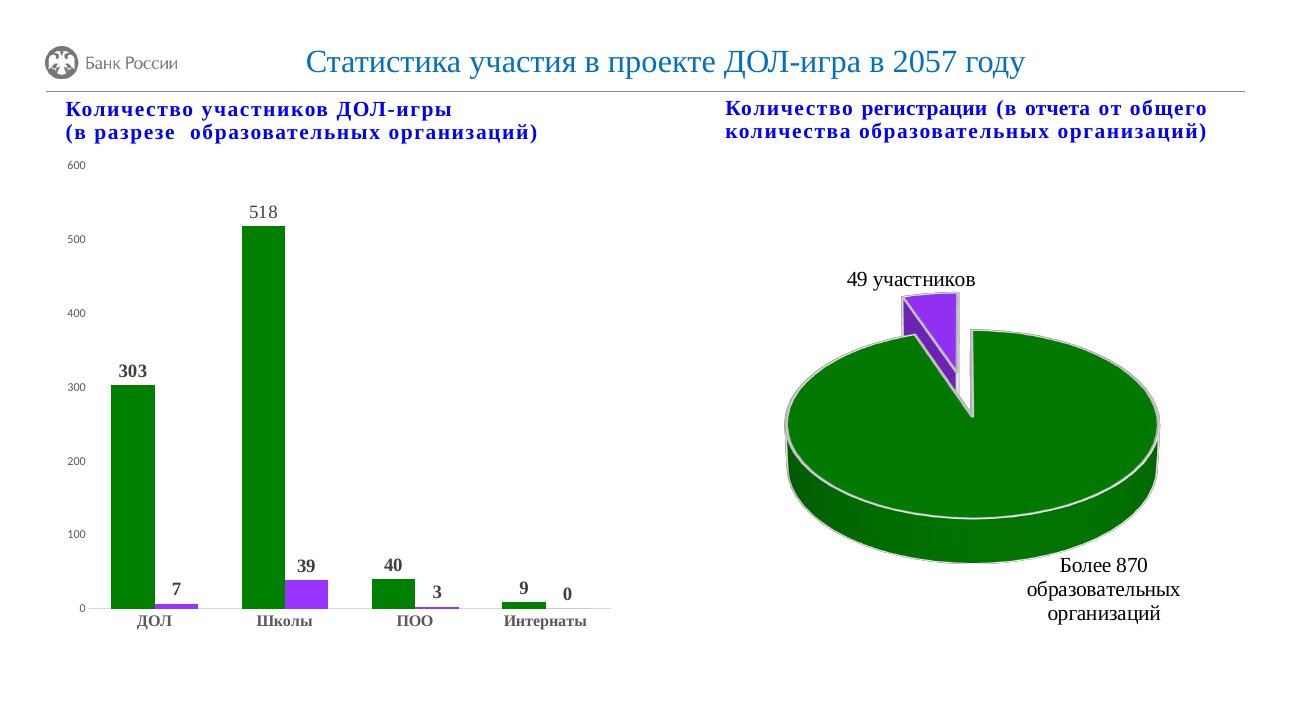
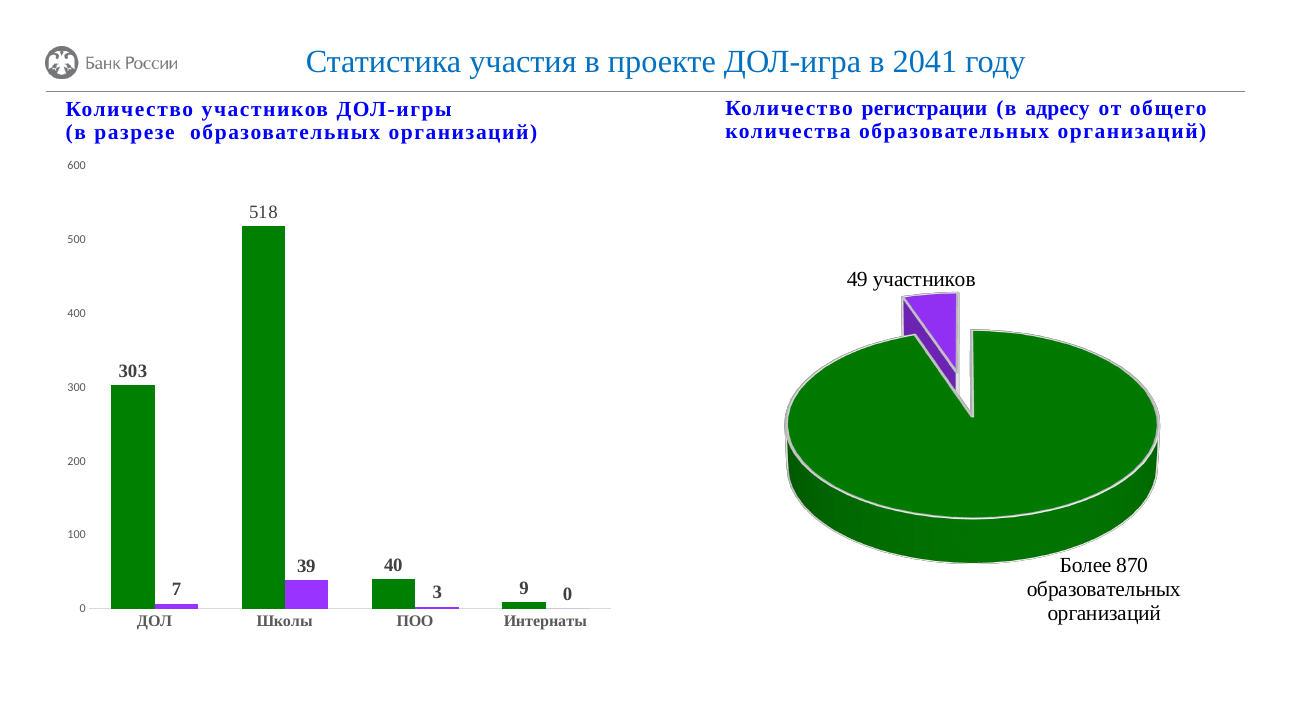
2057: 2057 -> 2041
отчета: отчета -> адресу
